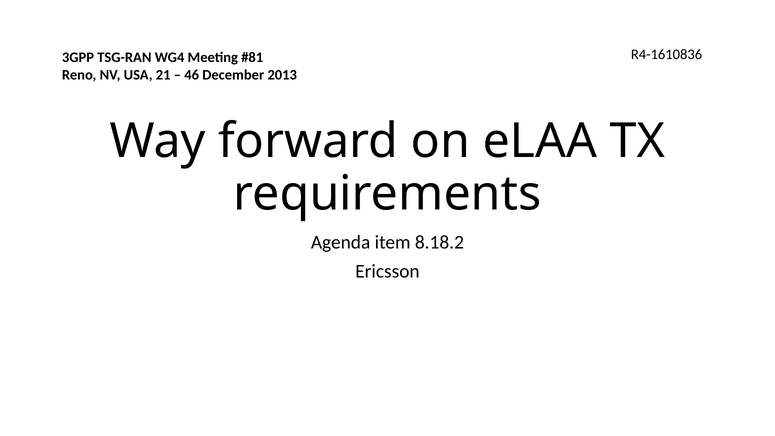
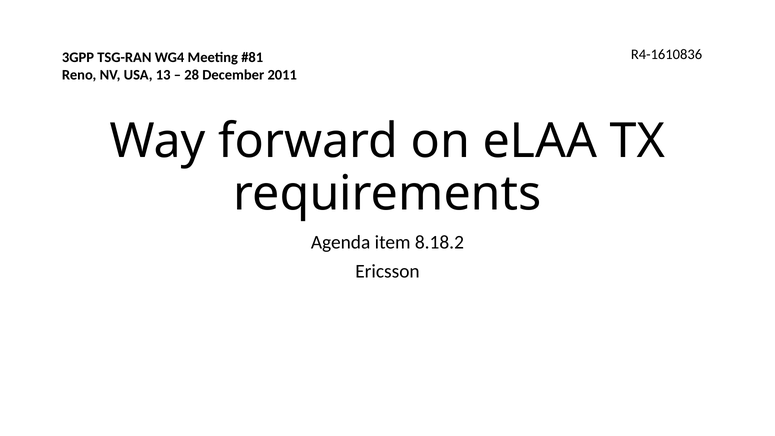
21: 21 -> 13
46: 46 -> 28
2013: 2013 -> 2011
